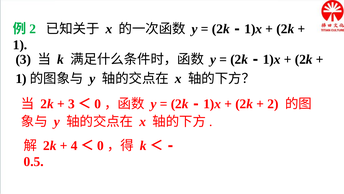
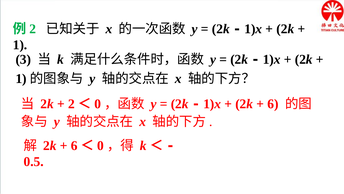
3 at (71, 104): 3 -> 2
2 at (273, 104): 2 -> 6
4 at (74, 145): 4 -> 6
